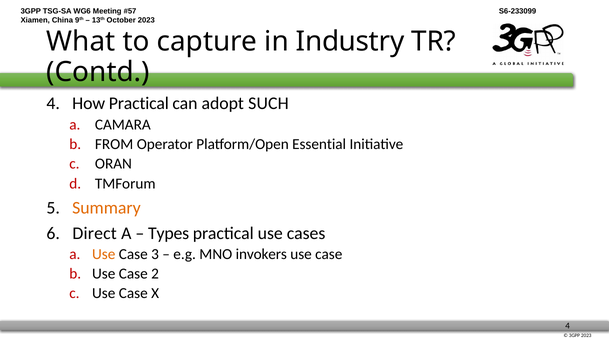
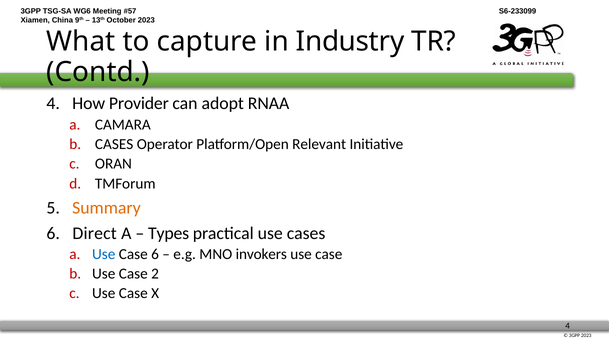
How Practical: Practical -> Provider
SUCH: SUCH -> RNAA
FROM at (114, 144): FROM -> CASES
Essential: Essential -> Relevant
Use at (104, 254) colour: orange -> blue
Case 3: 3 -> 6
